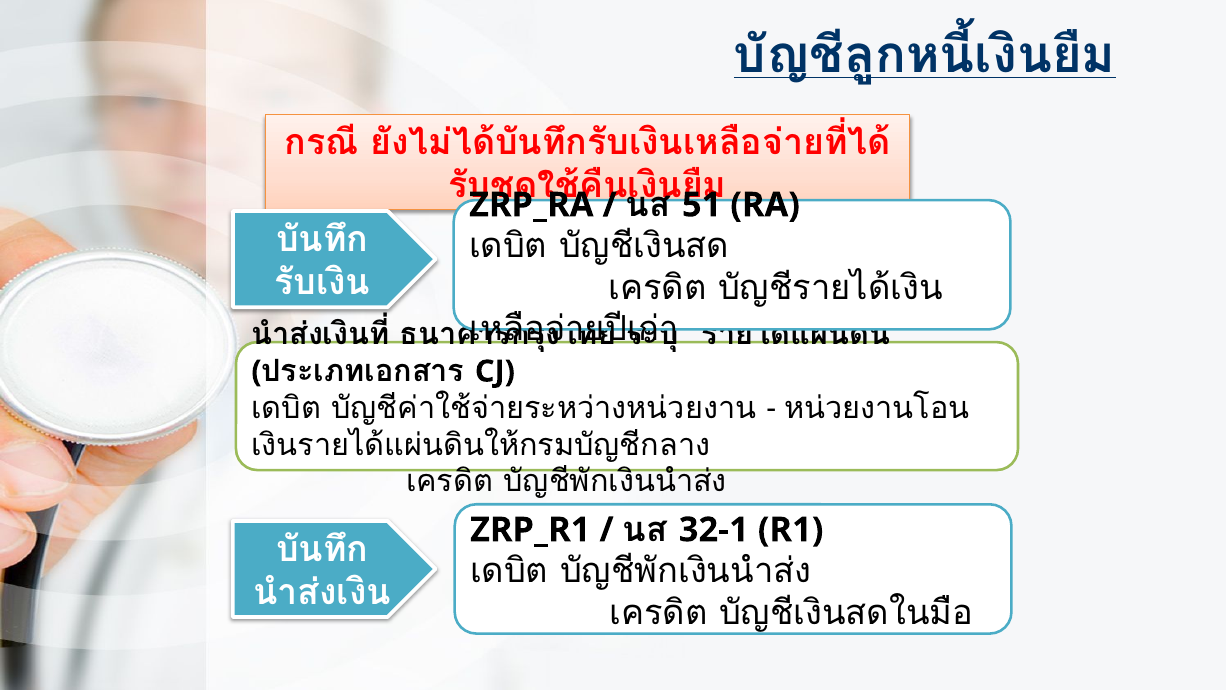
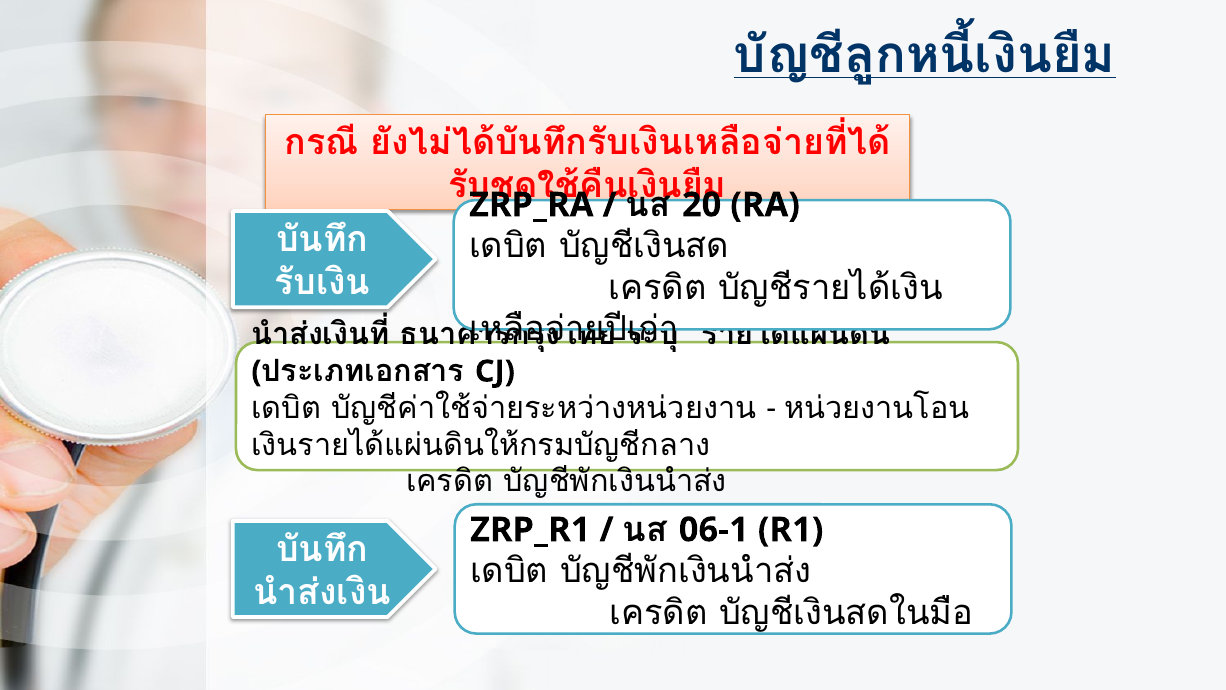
51: 51 -> 20
32-1: 32-1 -> 06-1
